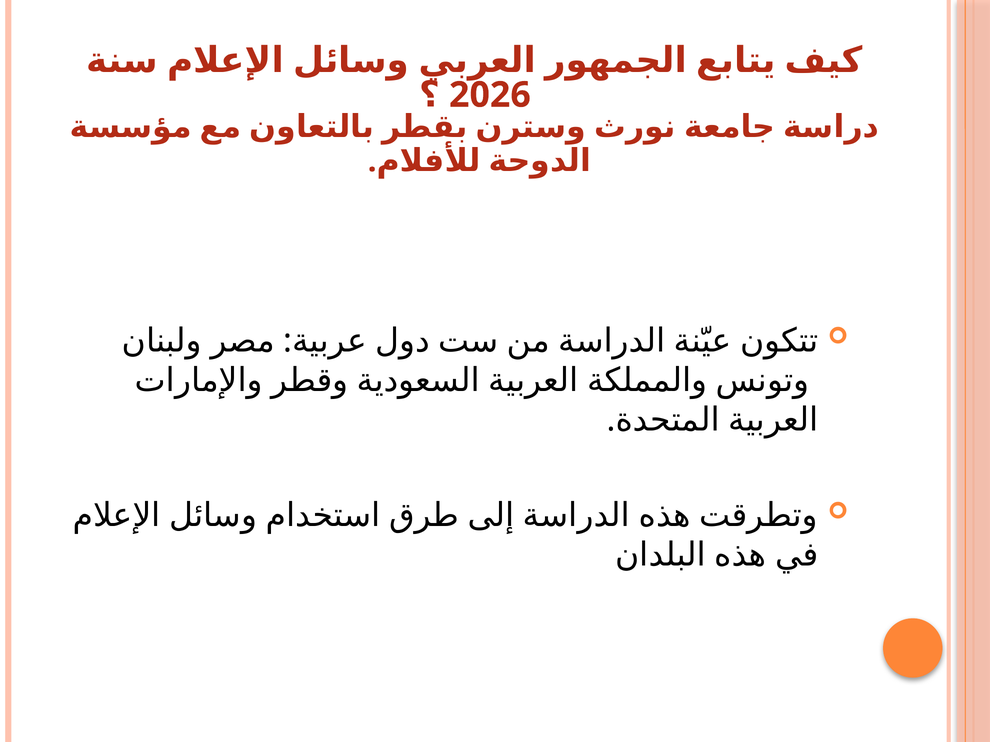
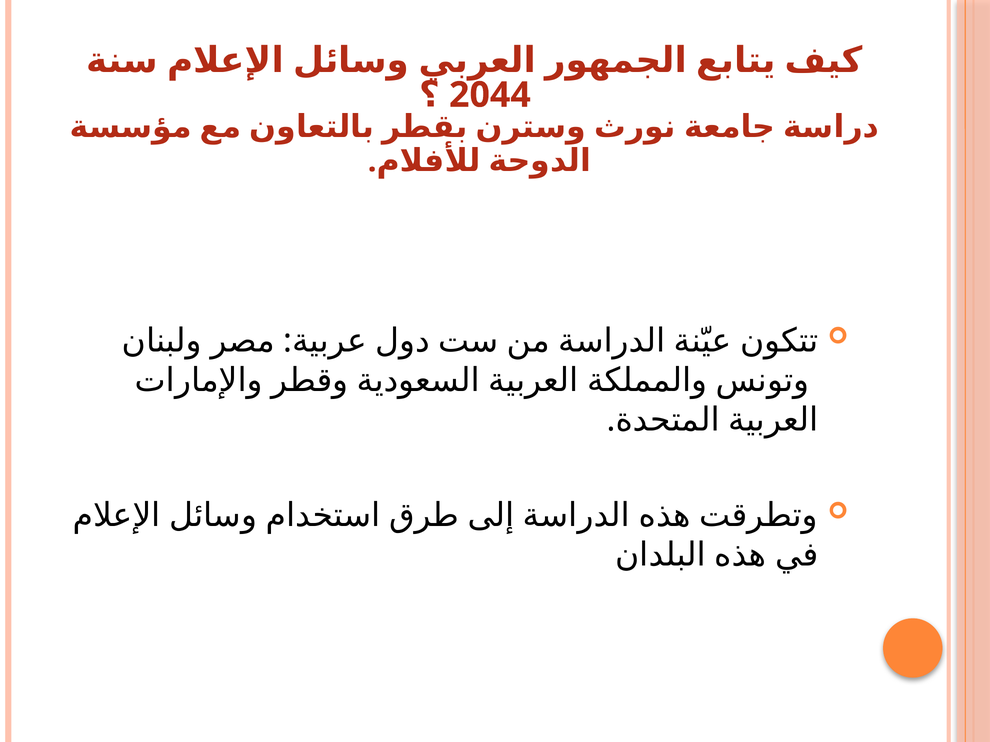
2026: 2026 -> 2044
